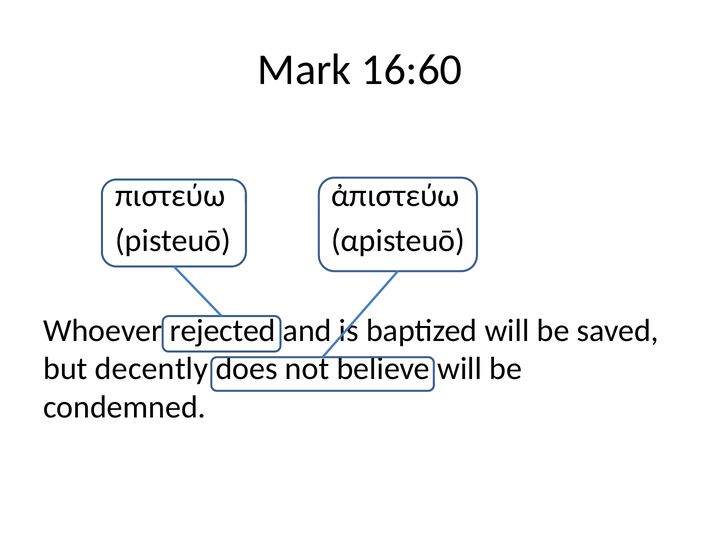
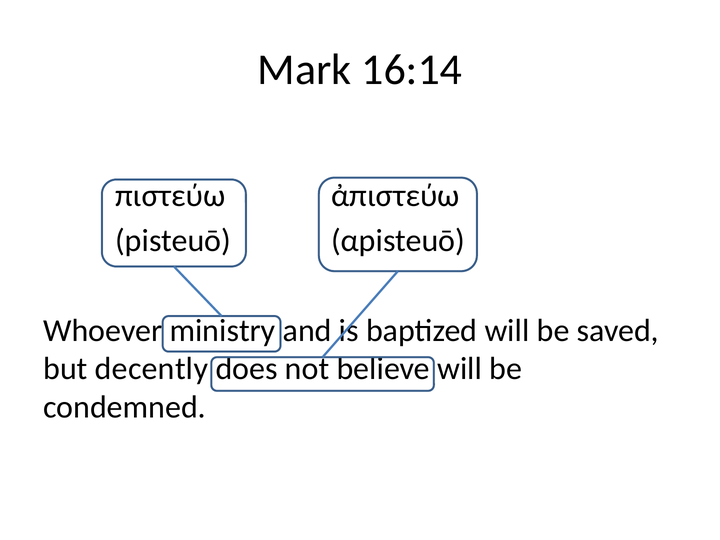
16:60: 16:60 -> 16:14
rejected: rejected -> ministry
